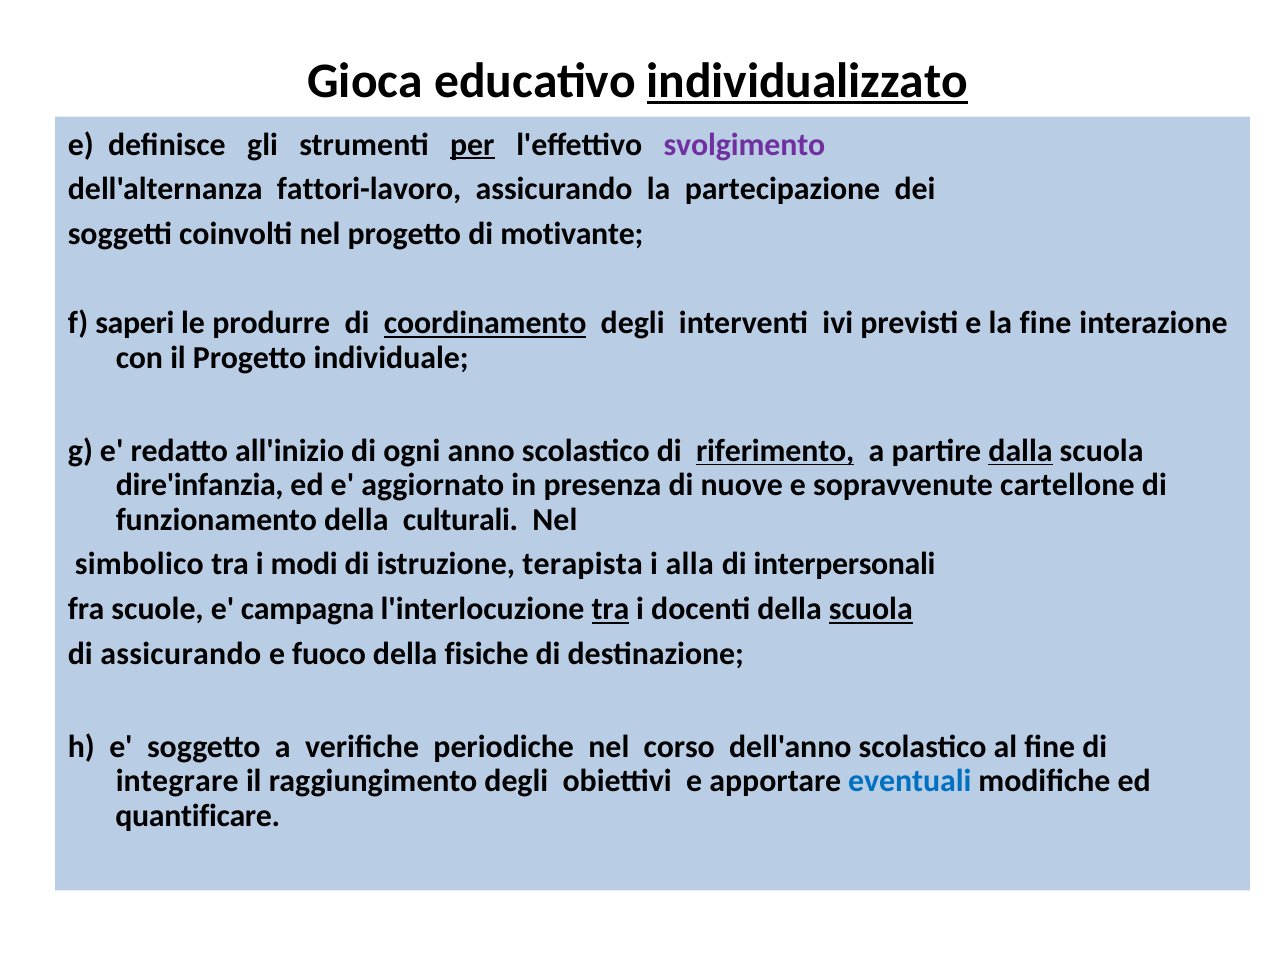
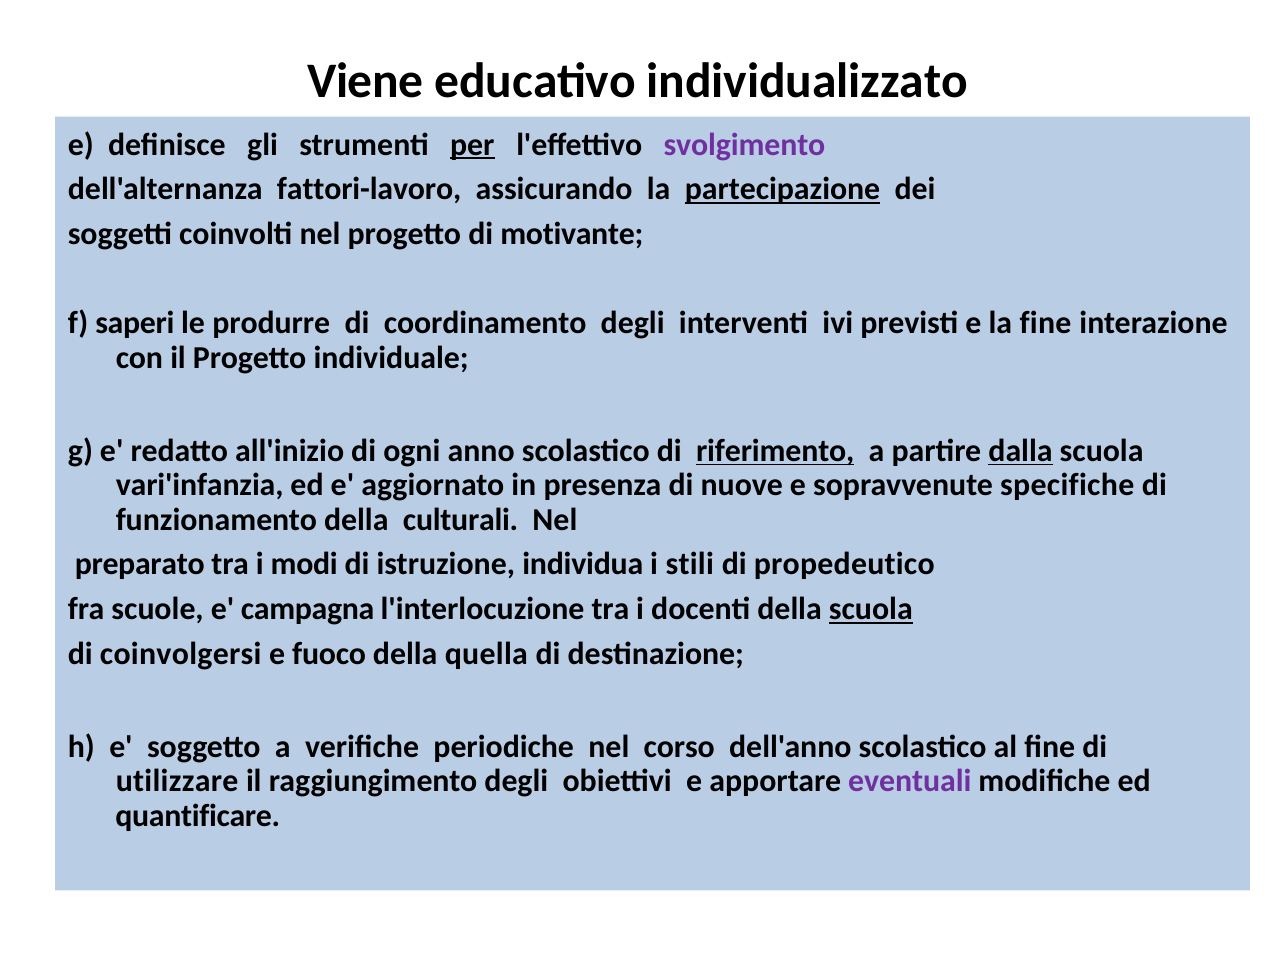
Gioca: Gioca -> Viene
individualizzato underline: present -> none
partecipazione underline: none -> present
coordinamento underline: present -> none
dire'infanzia: dire'infanzia -> vari'infanzia
cartellone: cartellone -> specifiche
simbolico: simbolico -> preparato
terapista: terapista -> individua
alla: alla -> stili
interpersonali: interpersonali -> propedeutico
tra at (610, 609) underline: present -> none
di assicurando: assicurando -> coinvolgersi
fisiche: fisiche -> quella
integrare: integrare -> utilizzare
eventuali colour: blue -> purple
